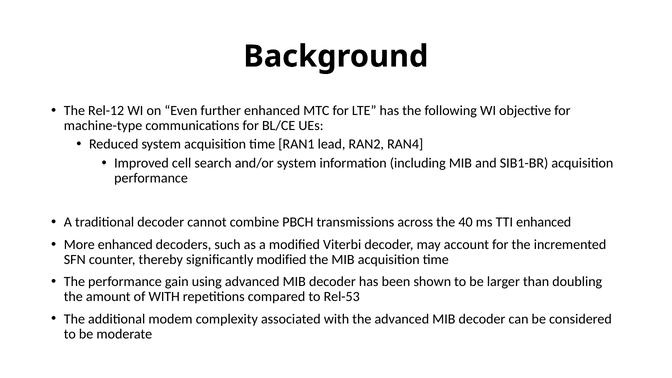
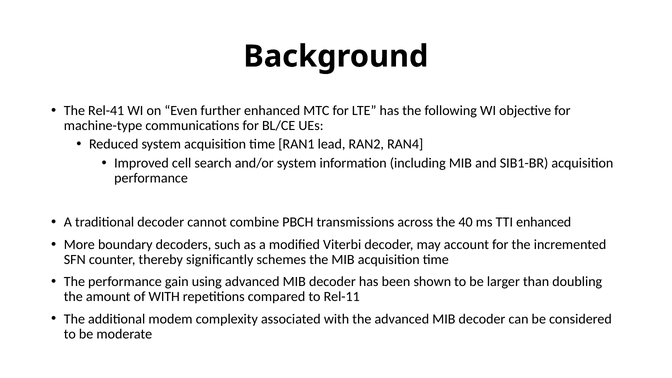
Rel-12: Rel-12 -> Rel-41
More enhanced: enhanced -> boundary
significantly modified: modified -> schemes
Rel-53: Rel-53 -> Rel-11
